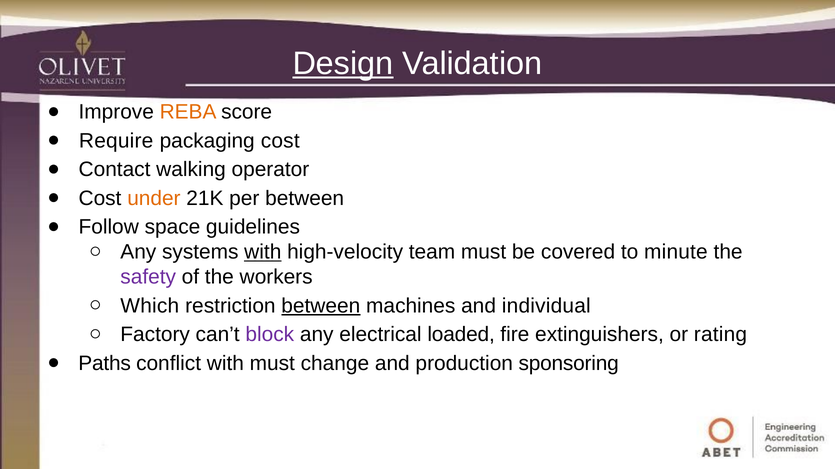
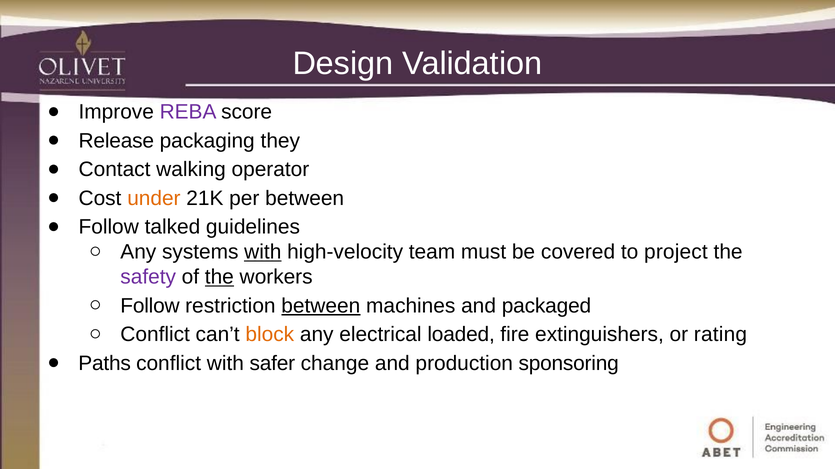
Design underline: present -> none
REBA colour: orange -> purple
Require: Require -> Release
packaging cost: cost -> they
space: space -> talked
minute: minute -> project
the at (219, 277) underline: none -> present
Which at (150, 306): Which -> Follow
individual: individual -> packaged
Factory at (155, 335): Factory -> Conflict
block colour: purple -> orange
with must: must -> safer
